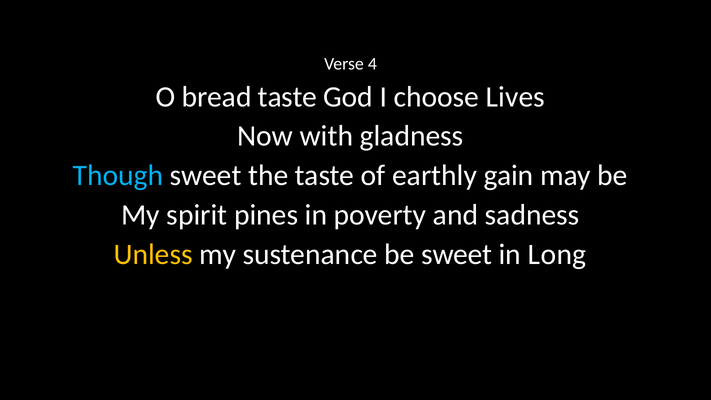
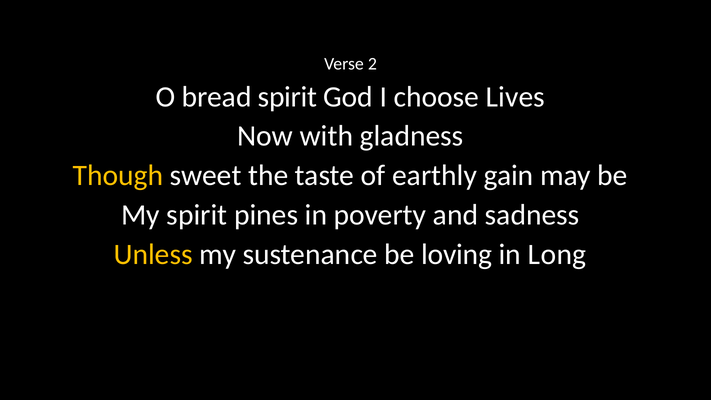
4: 4 -> 2
bread taste: taste -> spirit
Though colour: light blue -> yellow
be sweet: sweet -> loving
